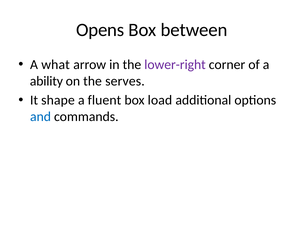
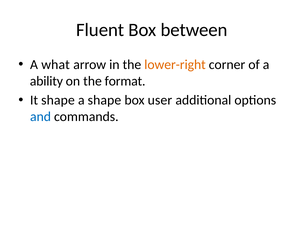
Opens: Opens -> Fluent
lower-right colour: purple -> orange
serves: serves -> format
a fluent: fluent -> shape
load: load -> user
